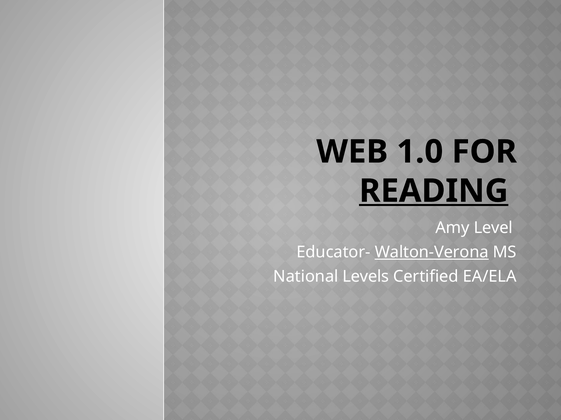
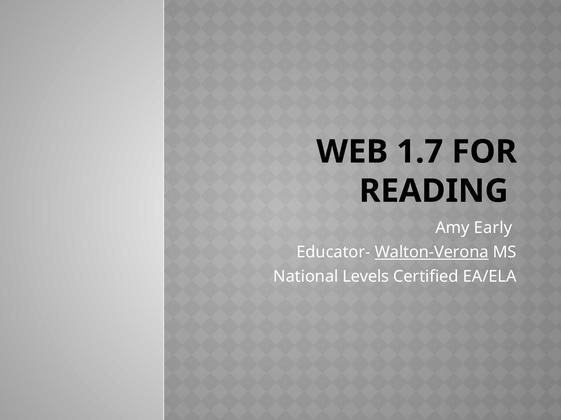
1.0: 1.0 -> 1.7
READING underline: present -> none
Level: Level -> Early
